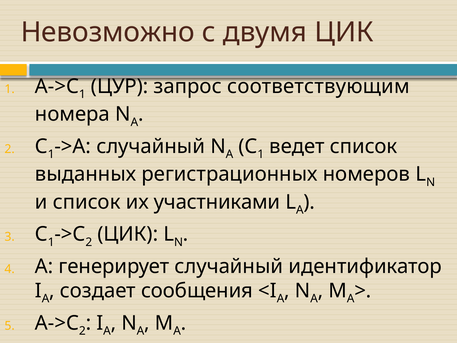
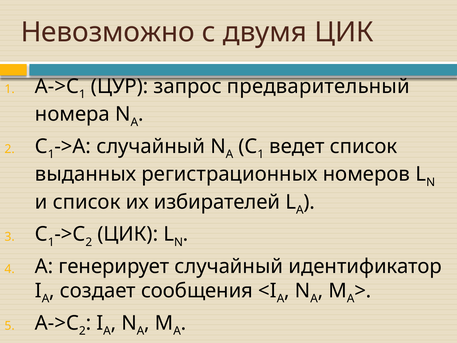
соответствующим: соответствующим -> предварительный
участниками: участниками -> избирателей
